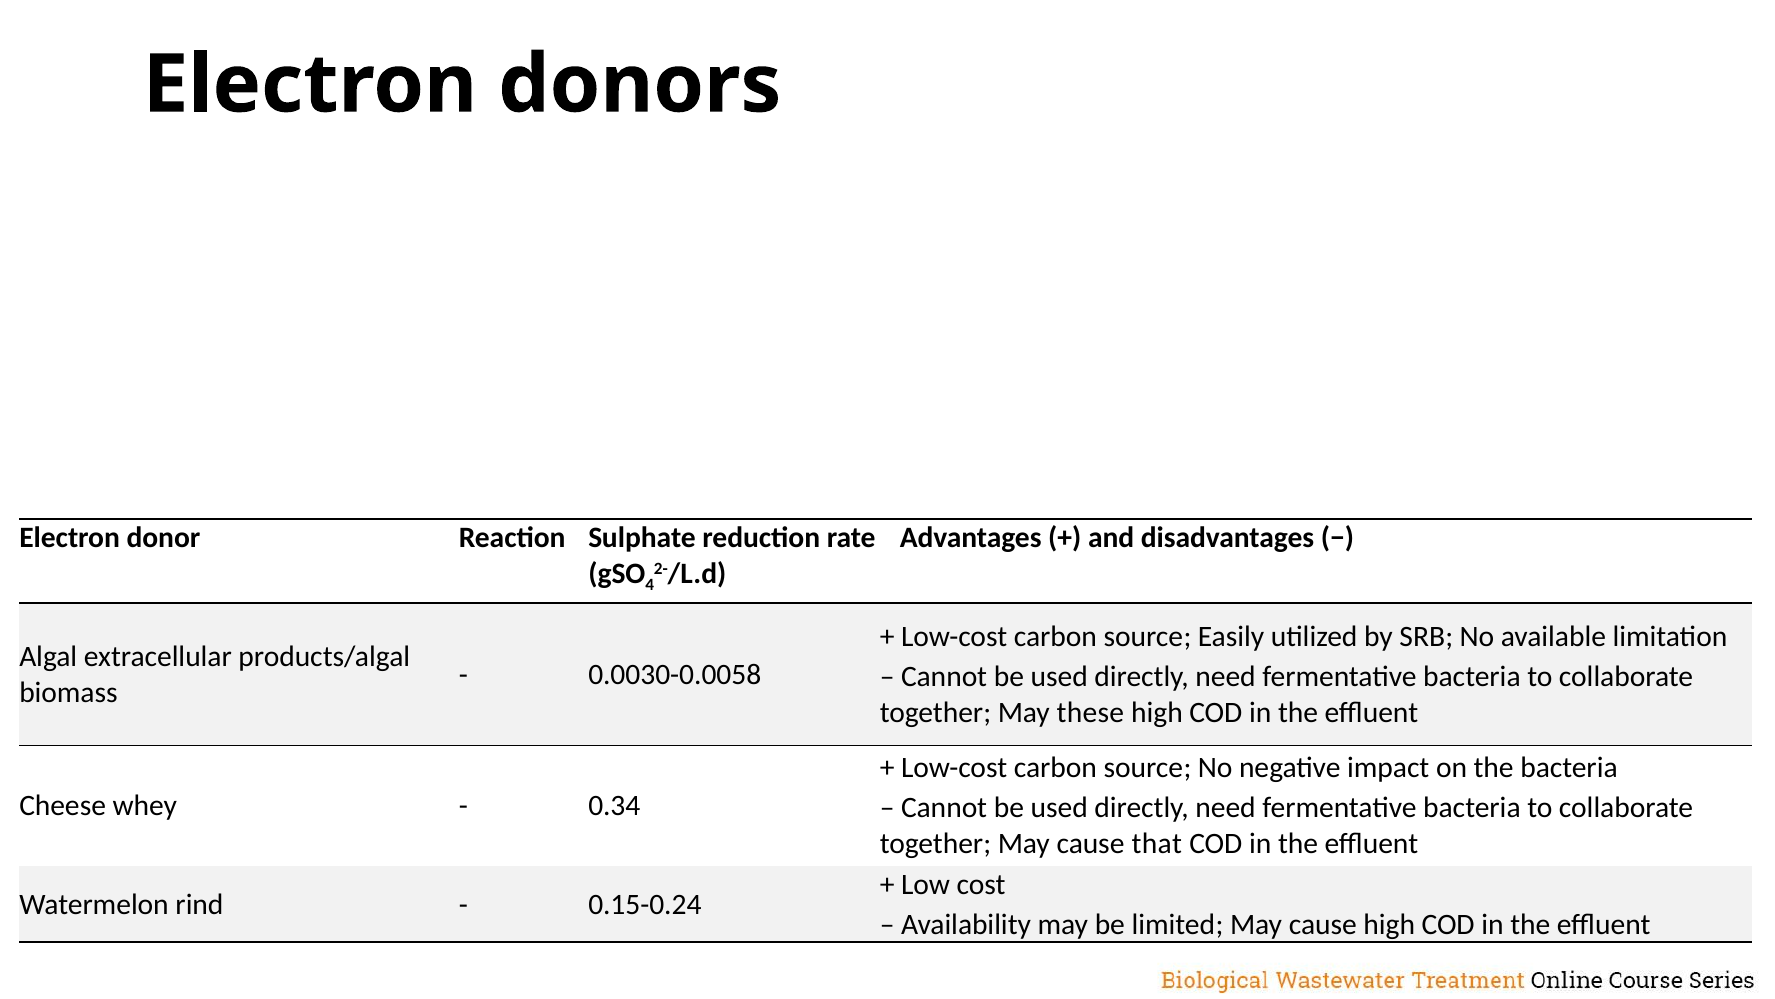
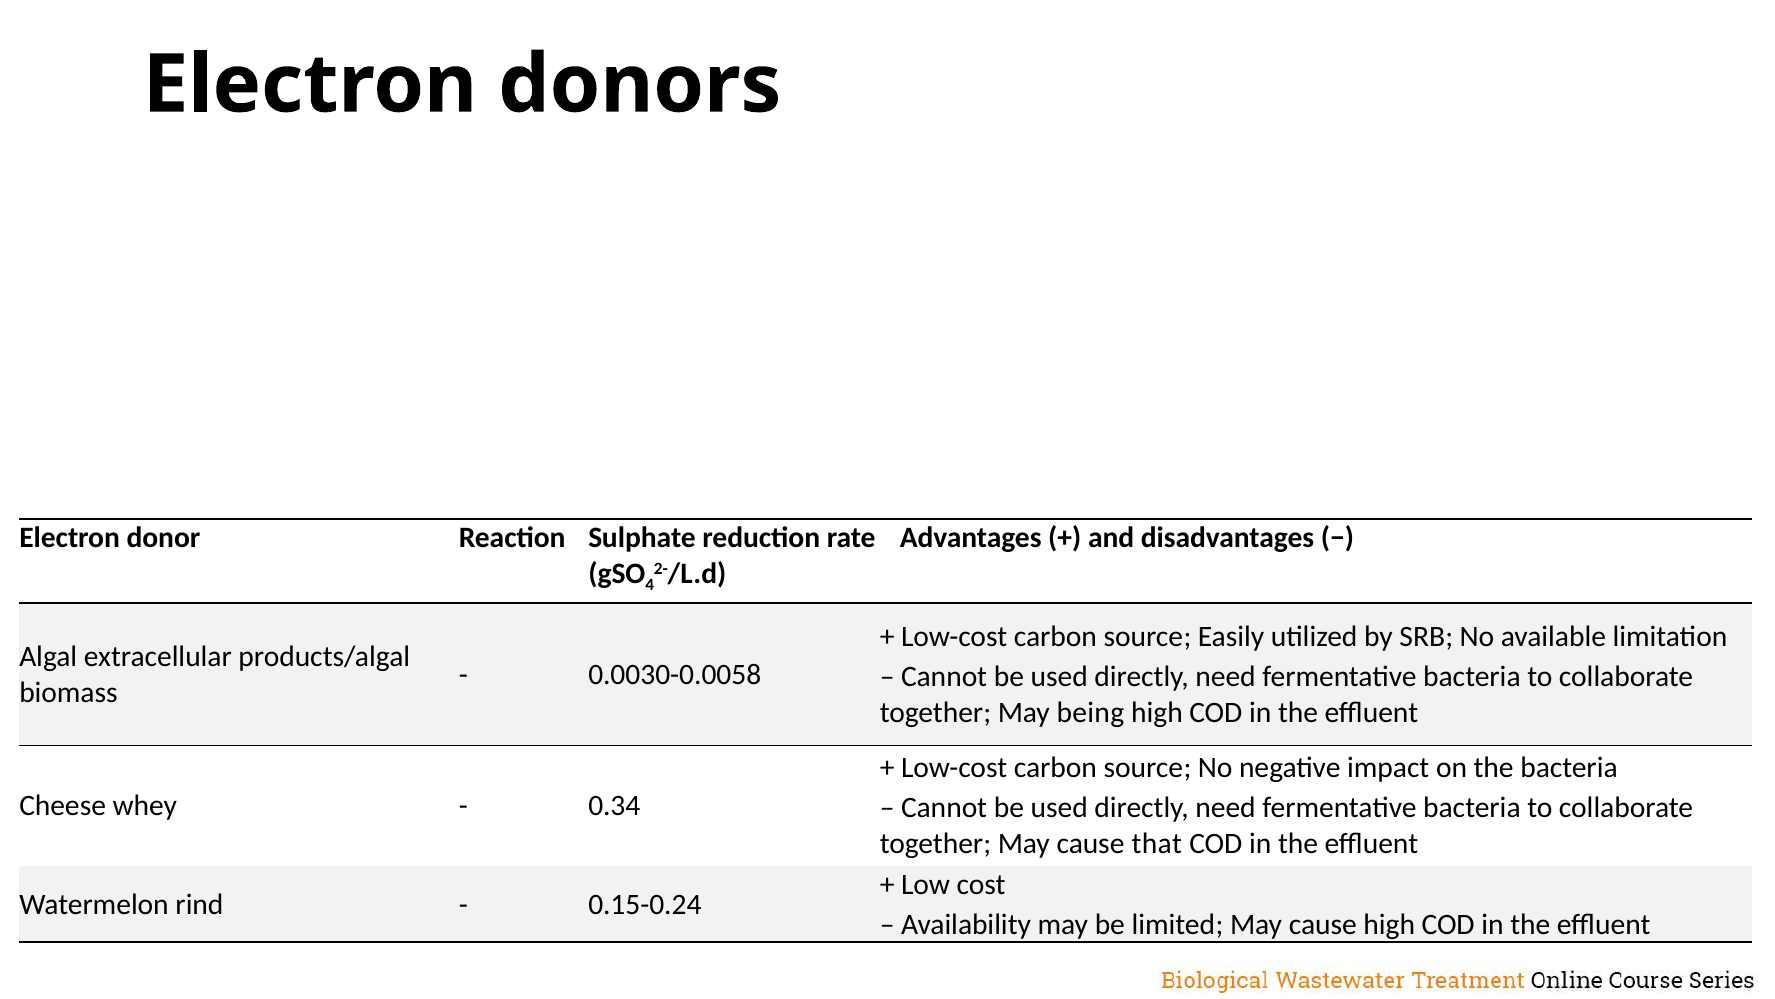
these: these -> being
